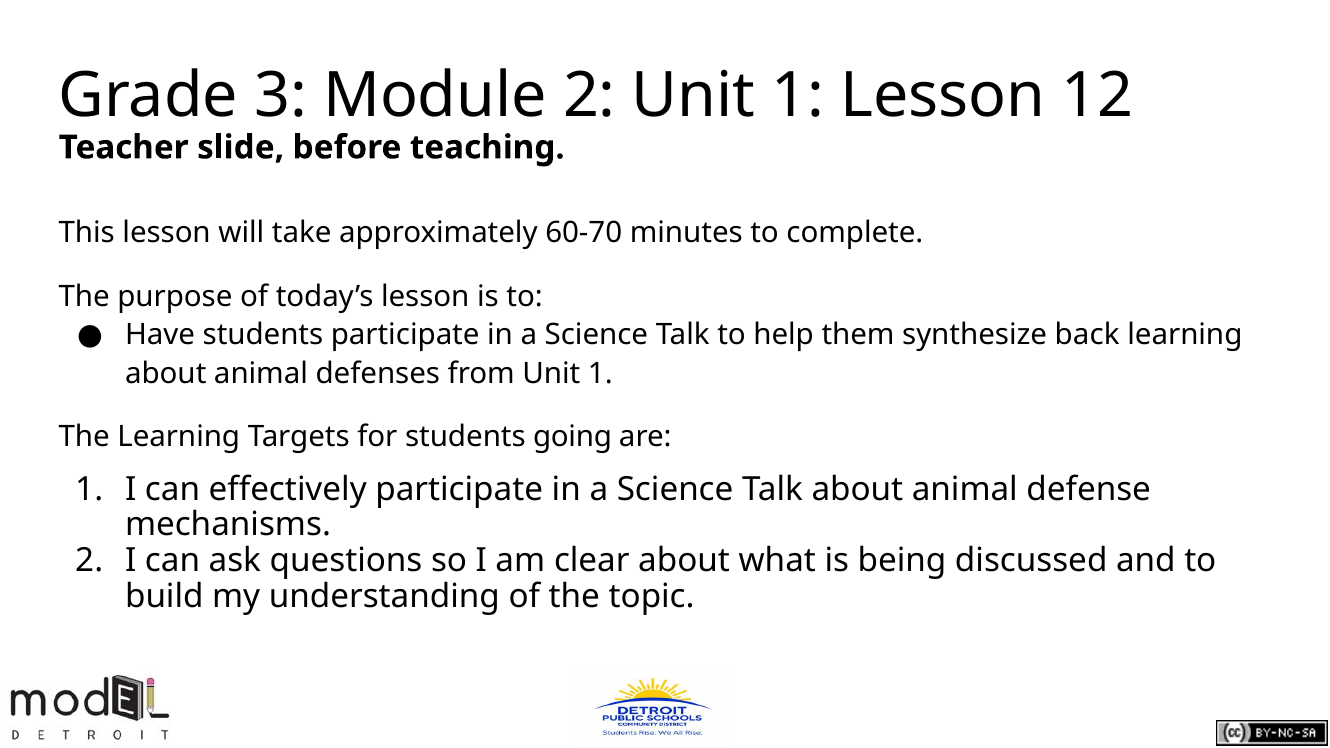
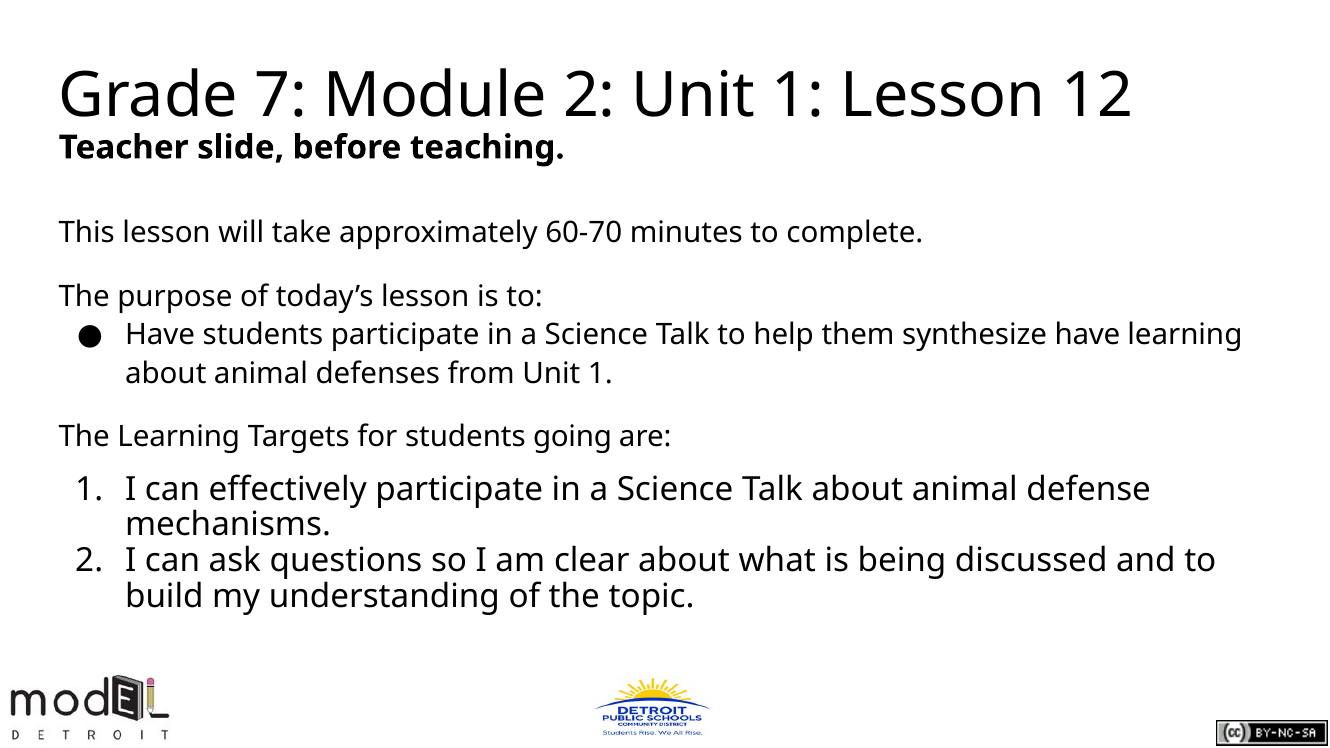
3: 3 -> 7
synthesize back: back -> have
